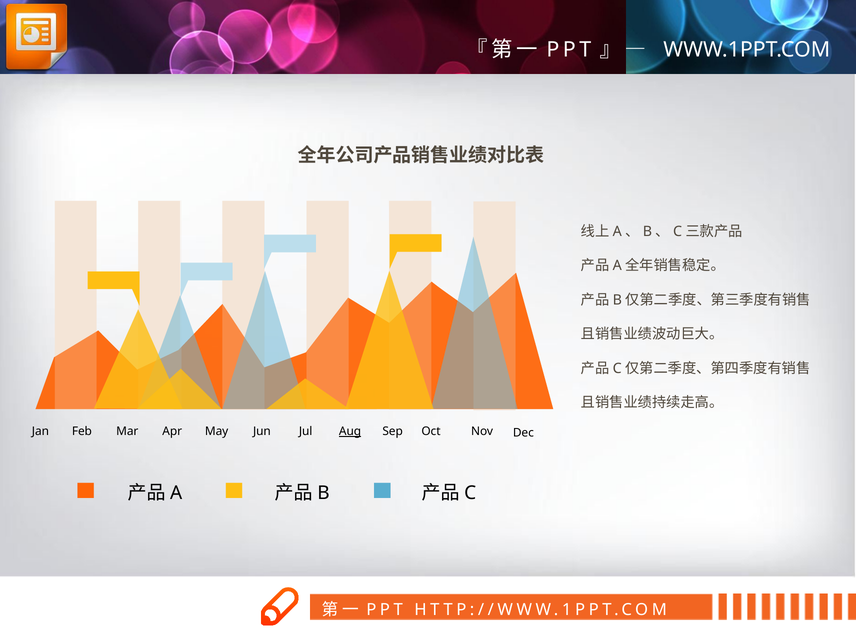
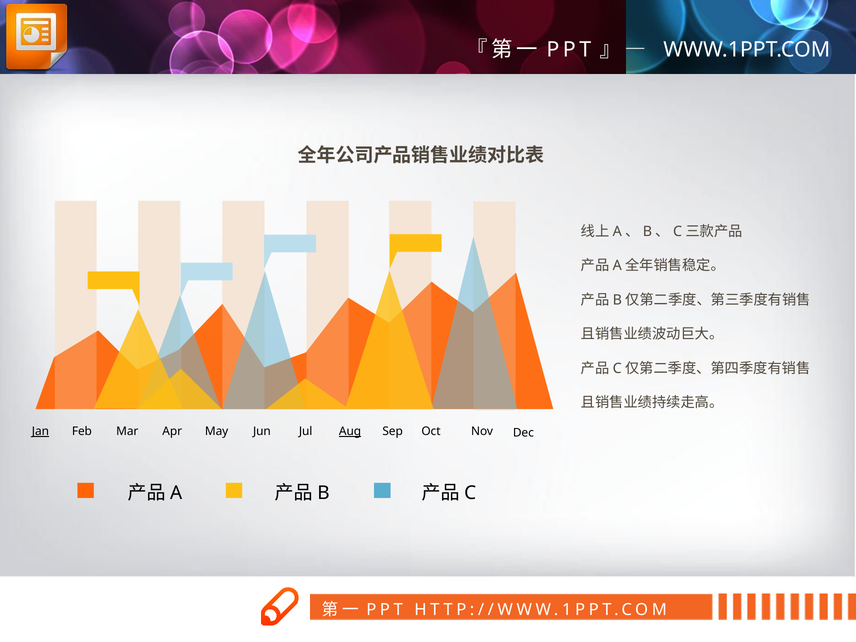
Jan underline: none -> present
